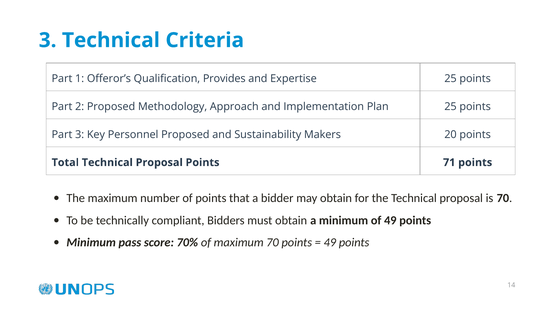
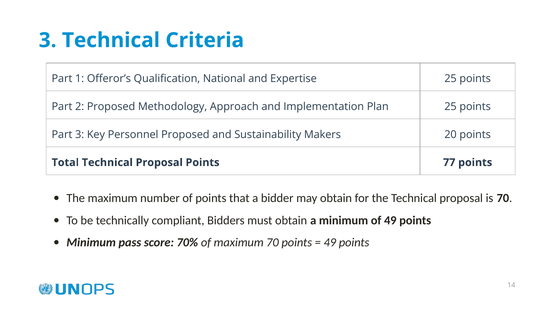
Provides: Provides -> National
71: 71 -> 77
